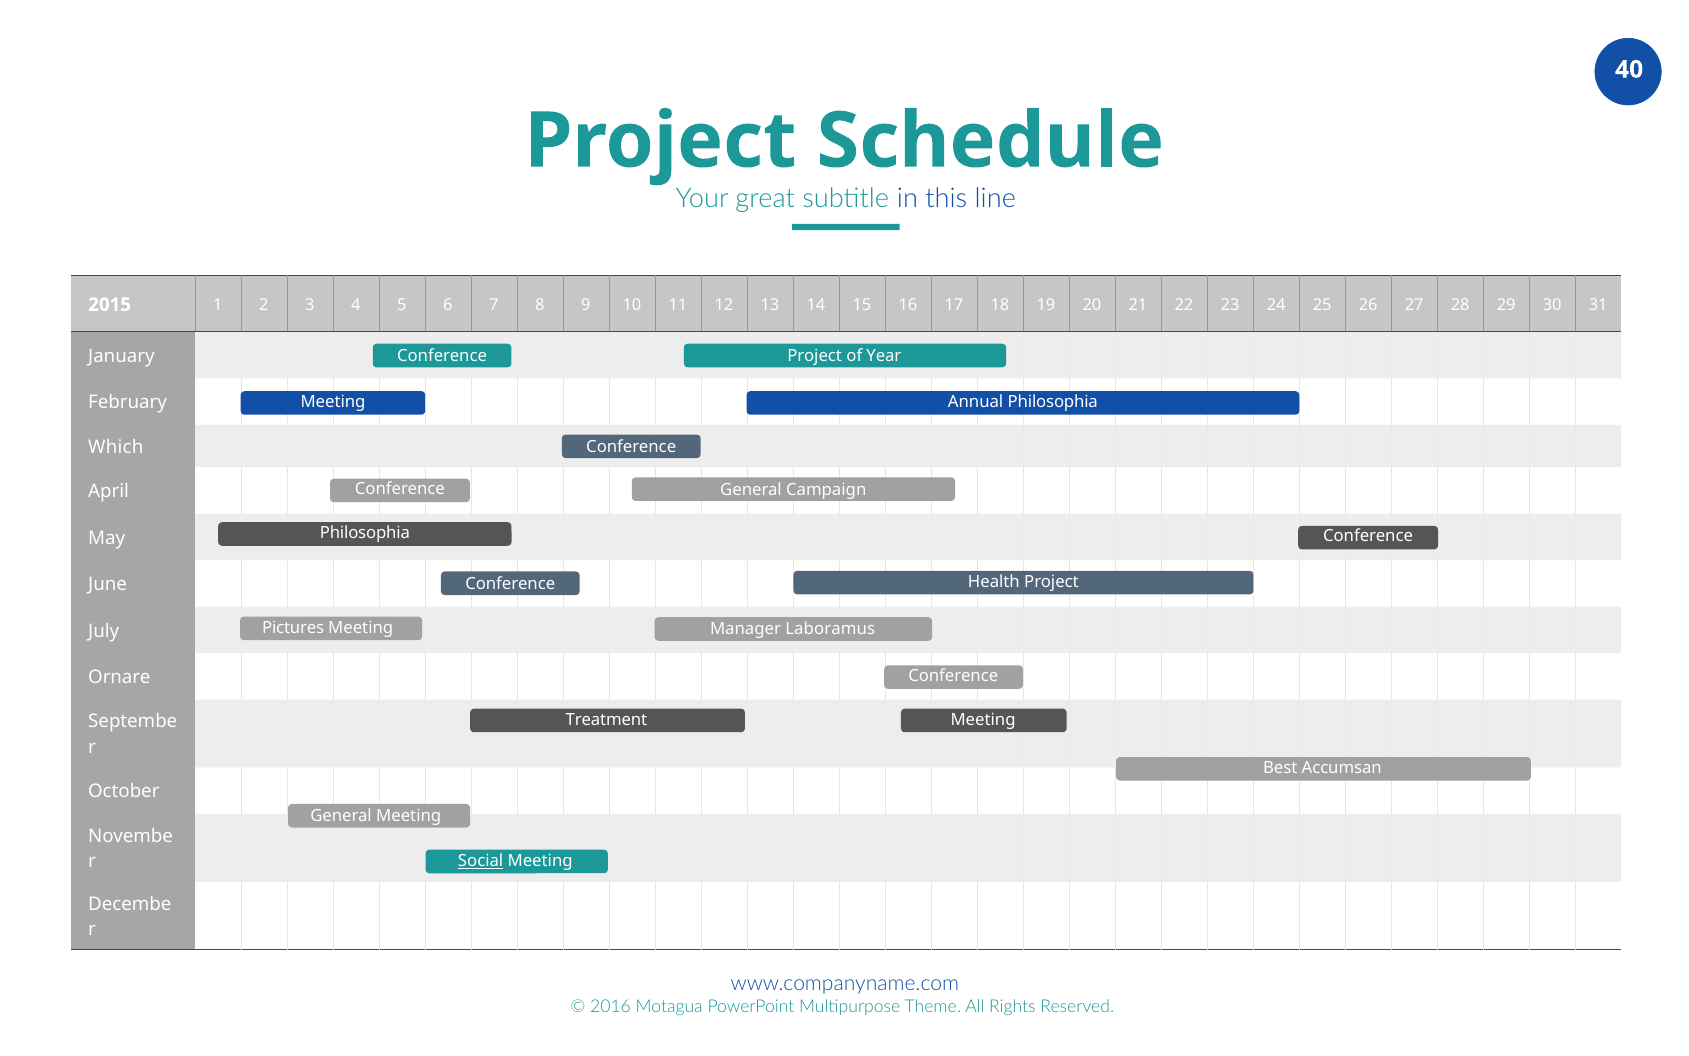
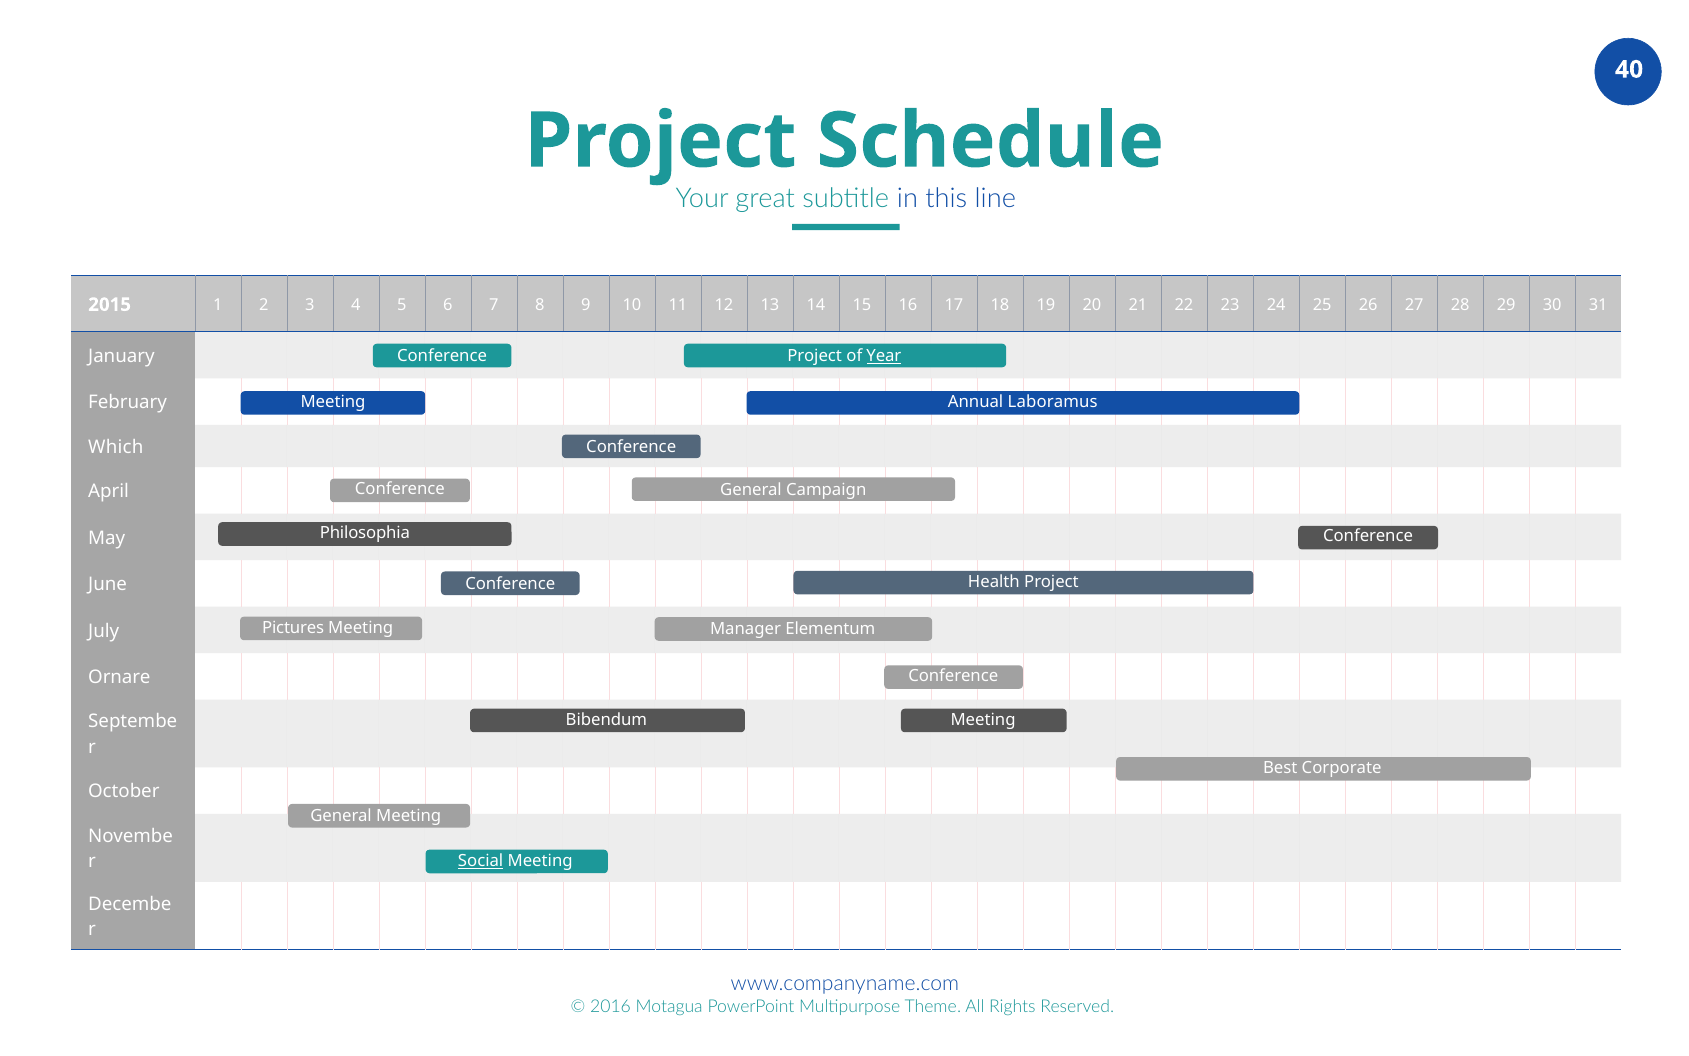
Year underline: none -> present
Annual Philosophia: Philosophia -> Laboramus
Laboramus: Laboramus -> Elementum
Treatment: Treatment -> Bibendum
Accumsan: Accumsan -> Corporate
